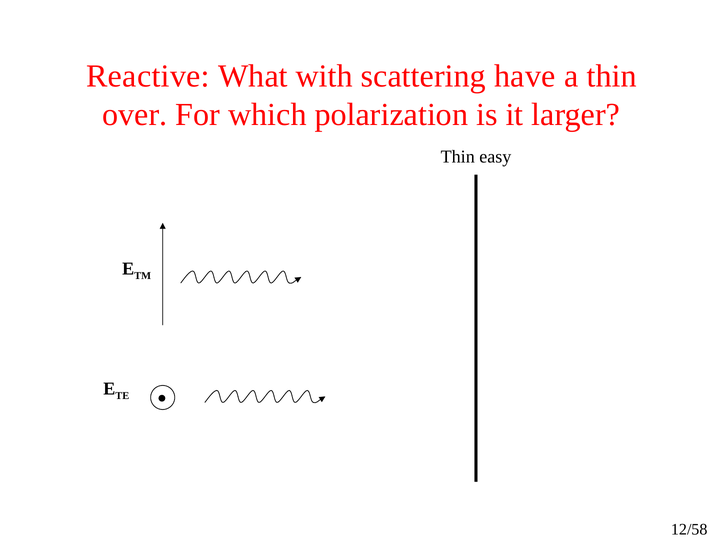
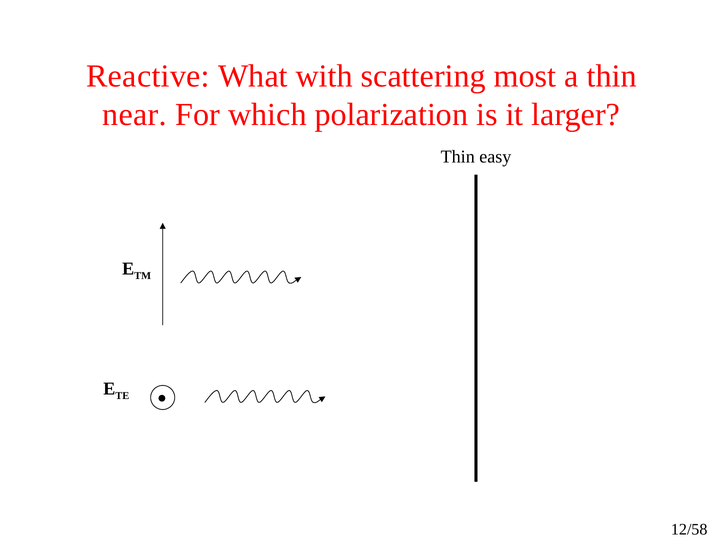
have: have -> most
over: over -> near
